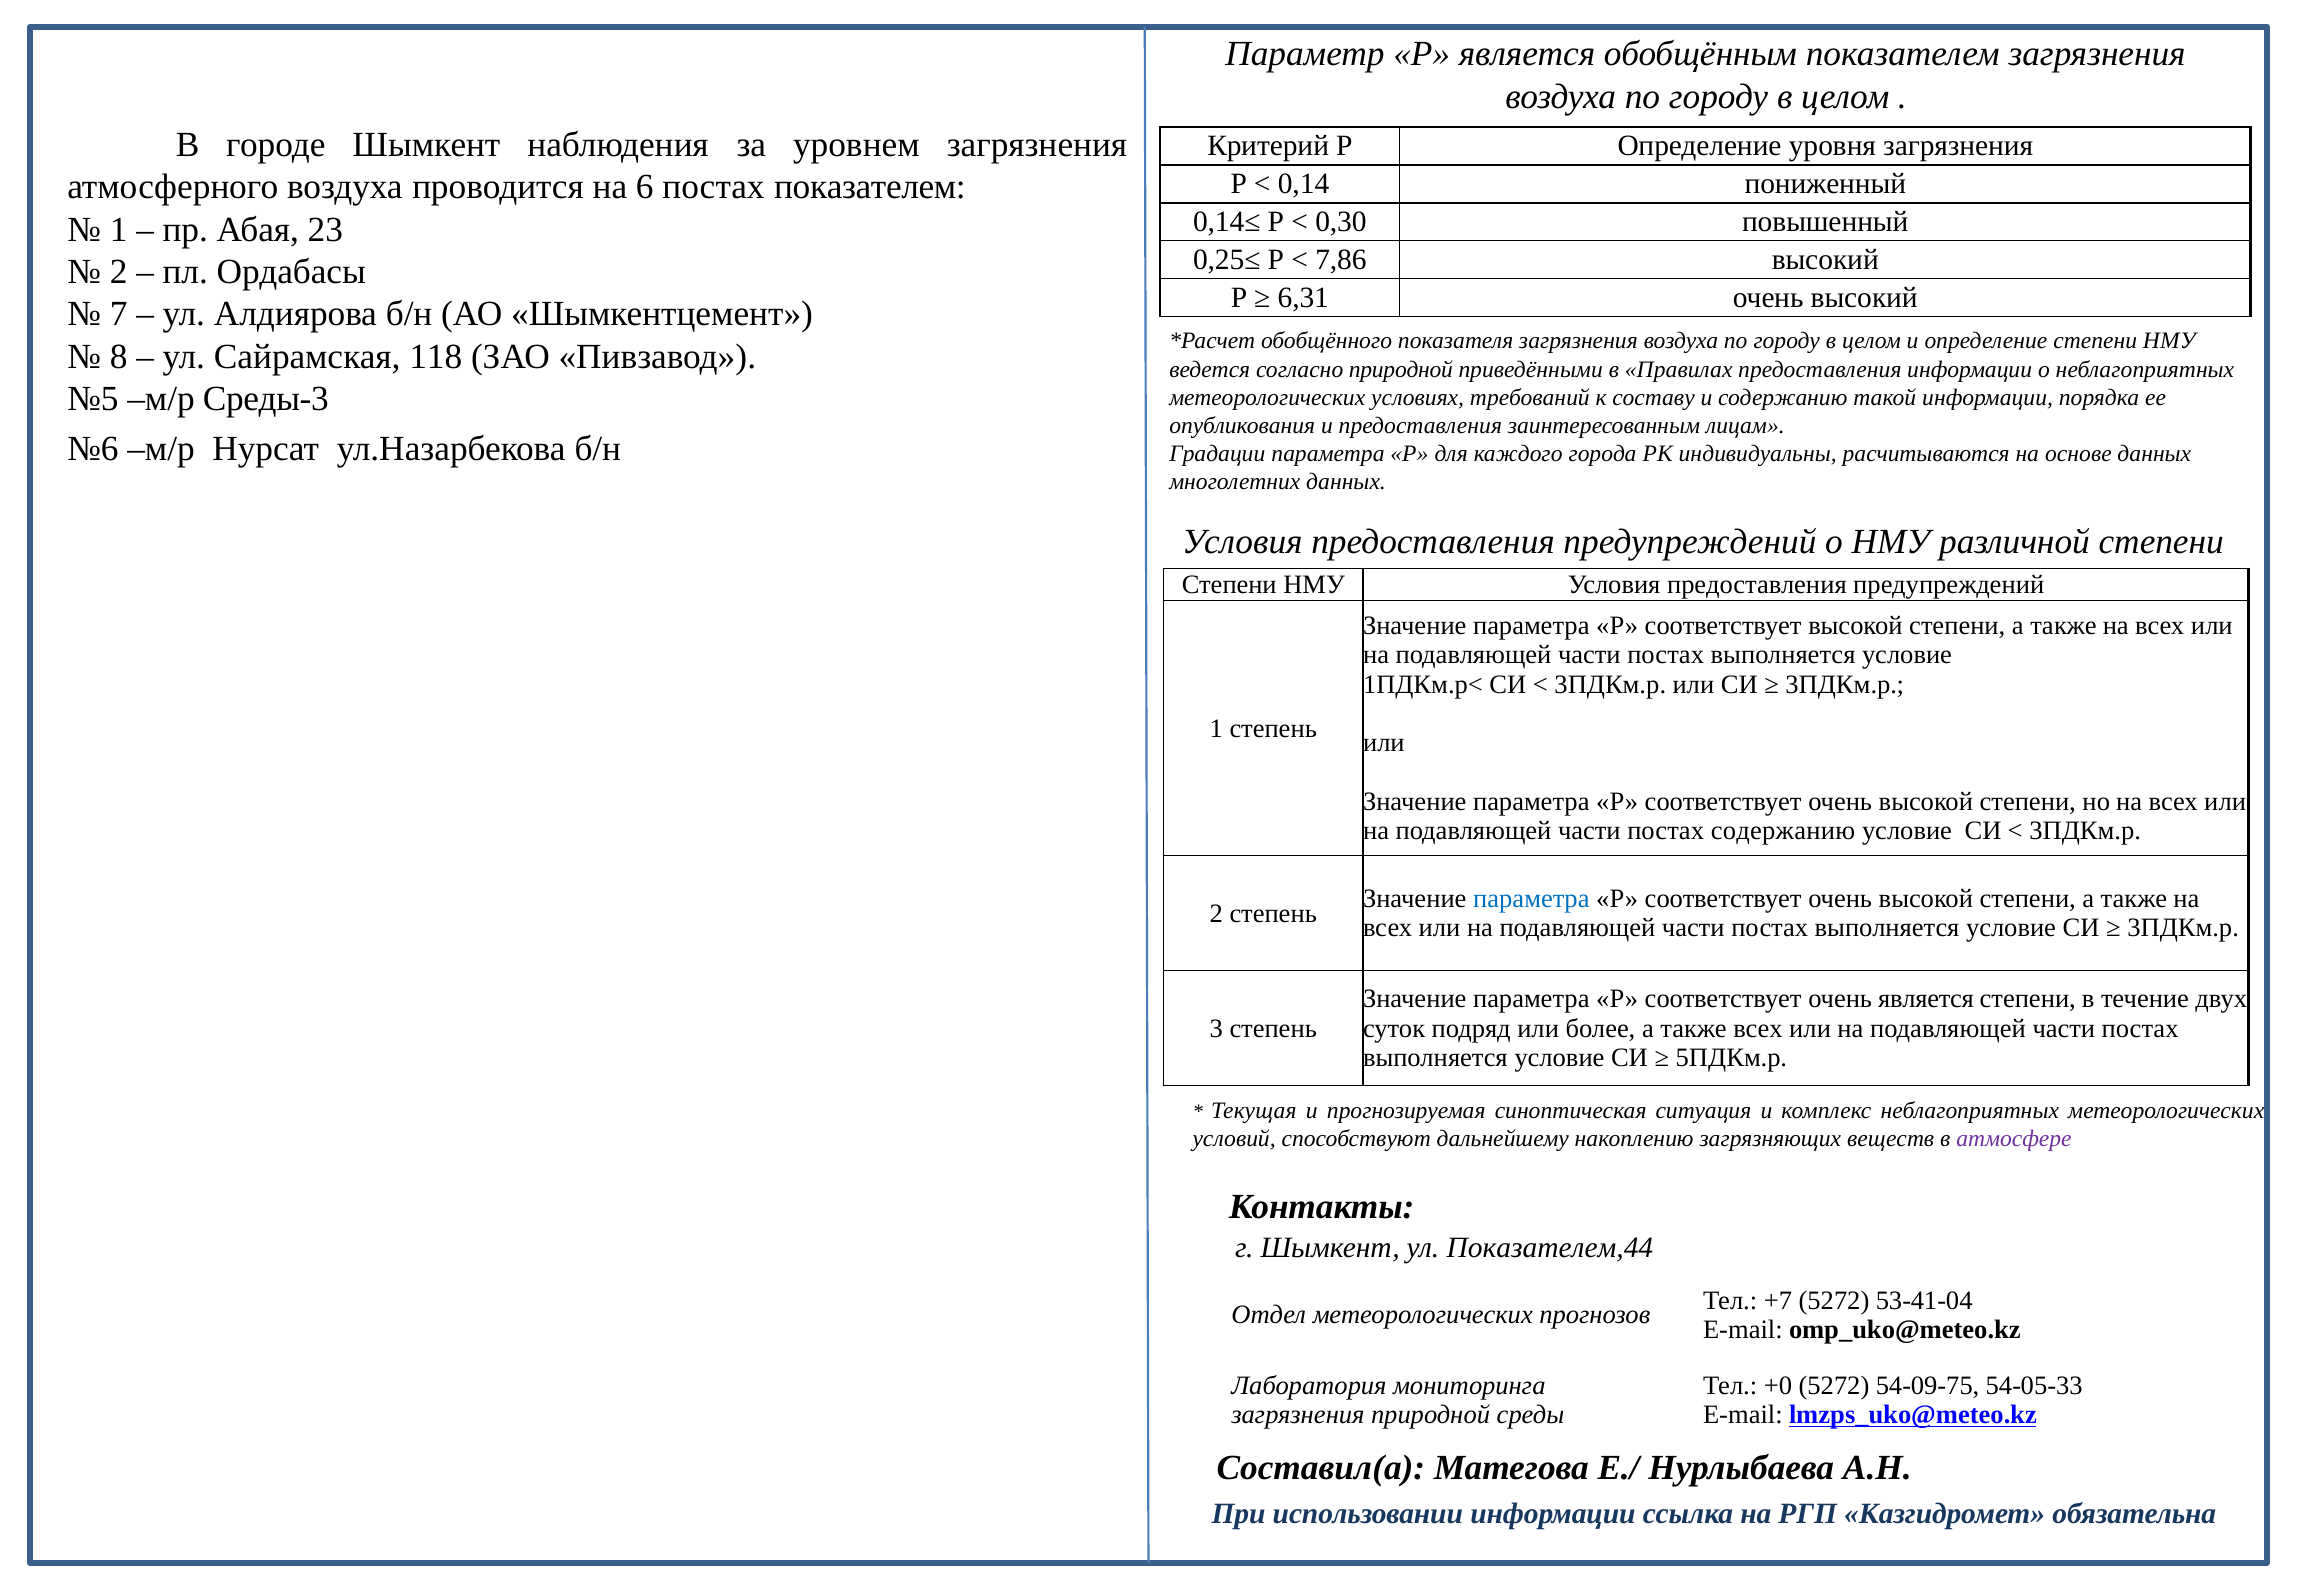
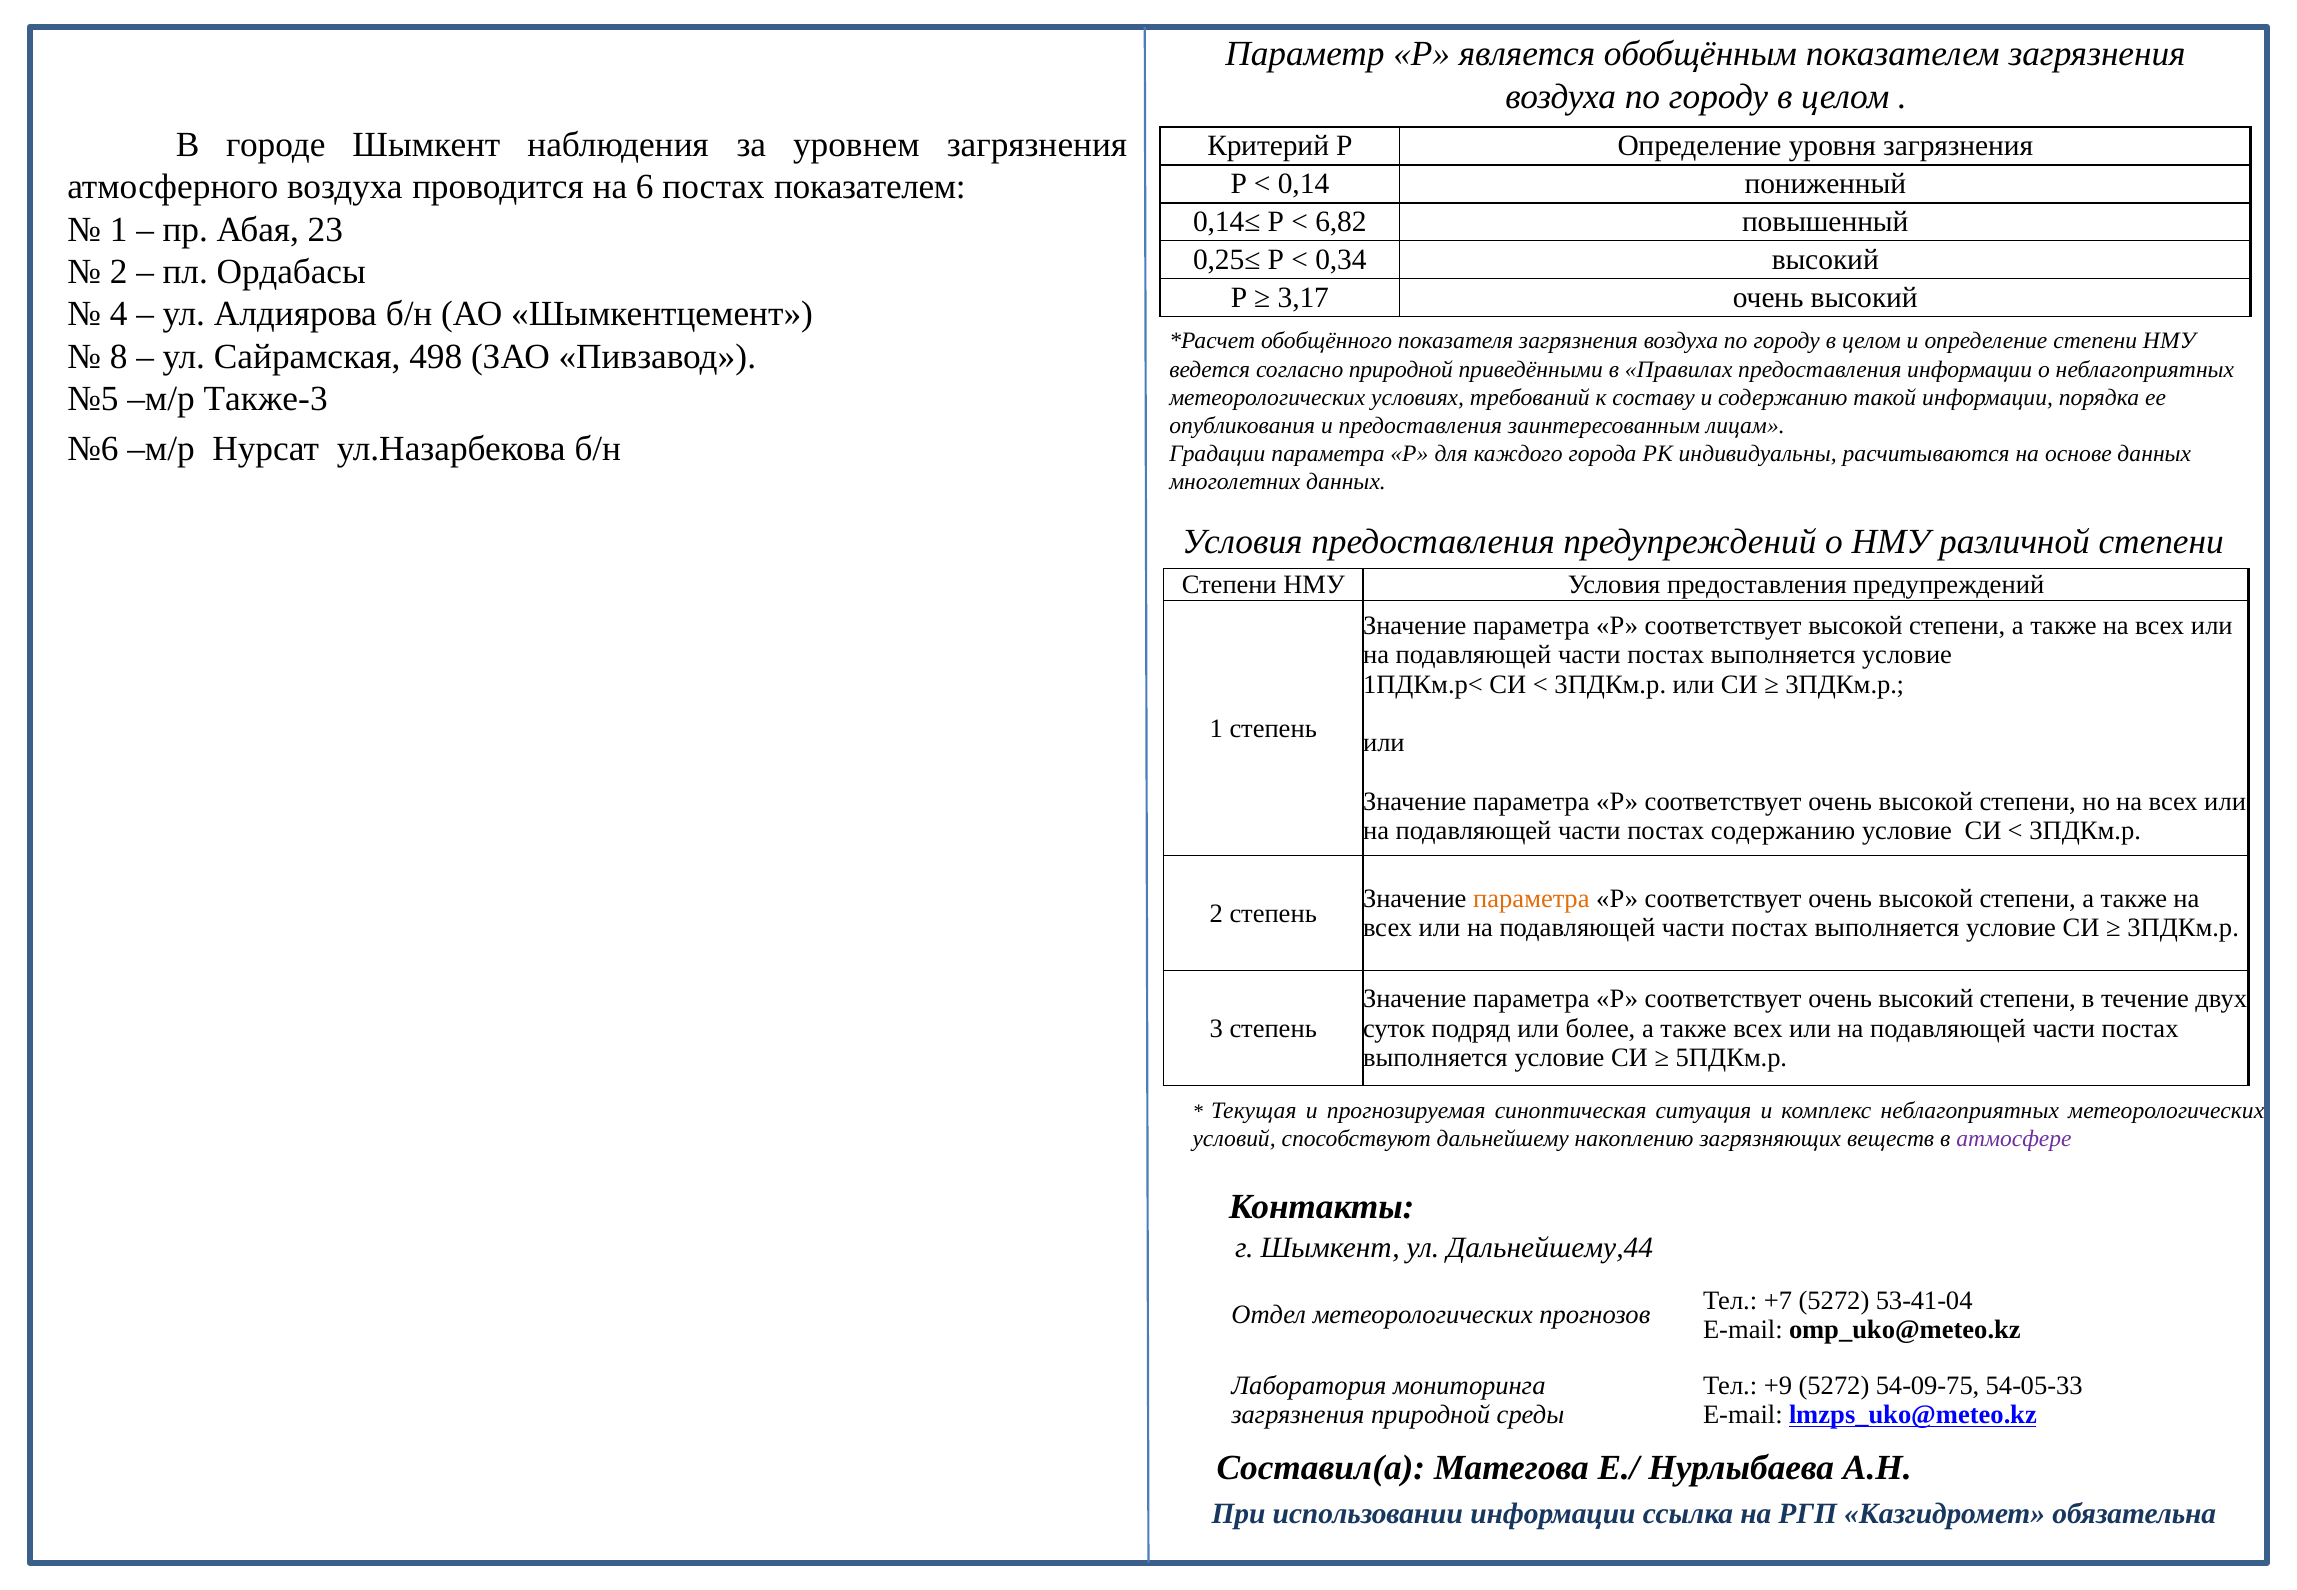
0,30: 0,30 -> 6,82
7,86: 7,86 -> 0,34
6,31: 6,31 -> 3,17
7: 7 -> 4
118: 118 -> 498
Среды-3: Среды-3 -> Также-3
параметра at (1531, 899) colour: blue -> orange
соответствует очень является: является -> высокий
Показателем,44: Показателем,44 -> Дальнейшему,44
+0: +0 -> +9
